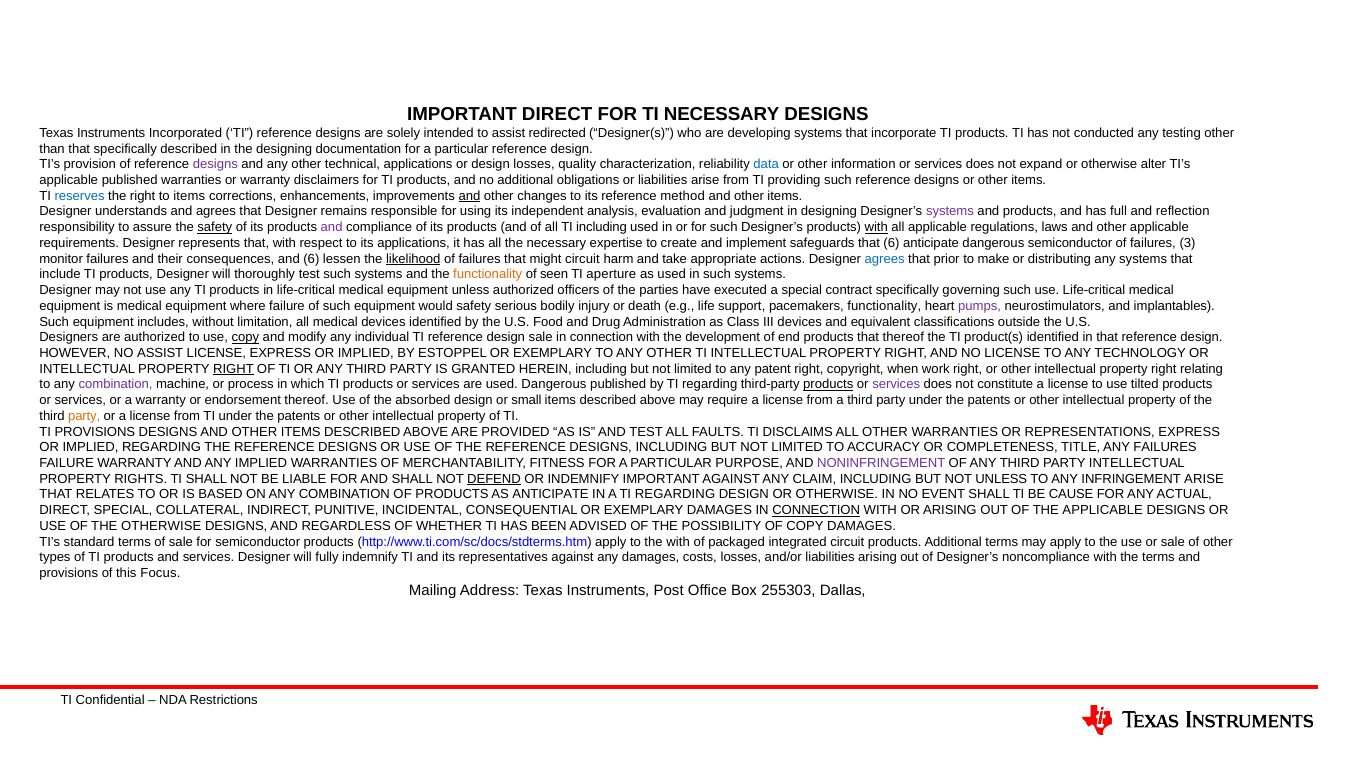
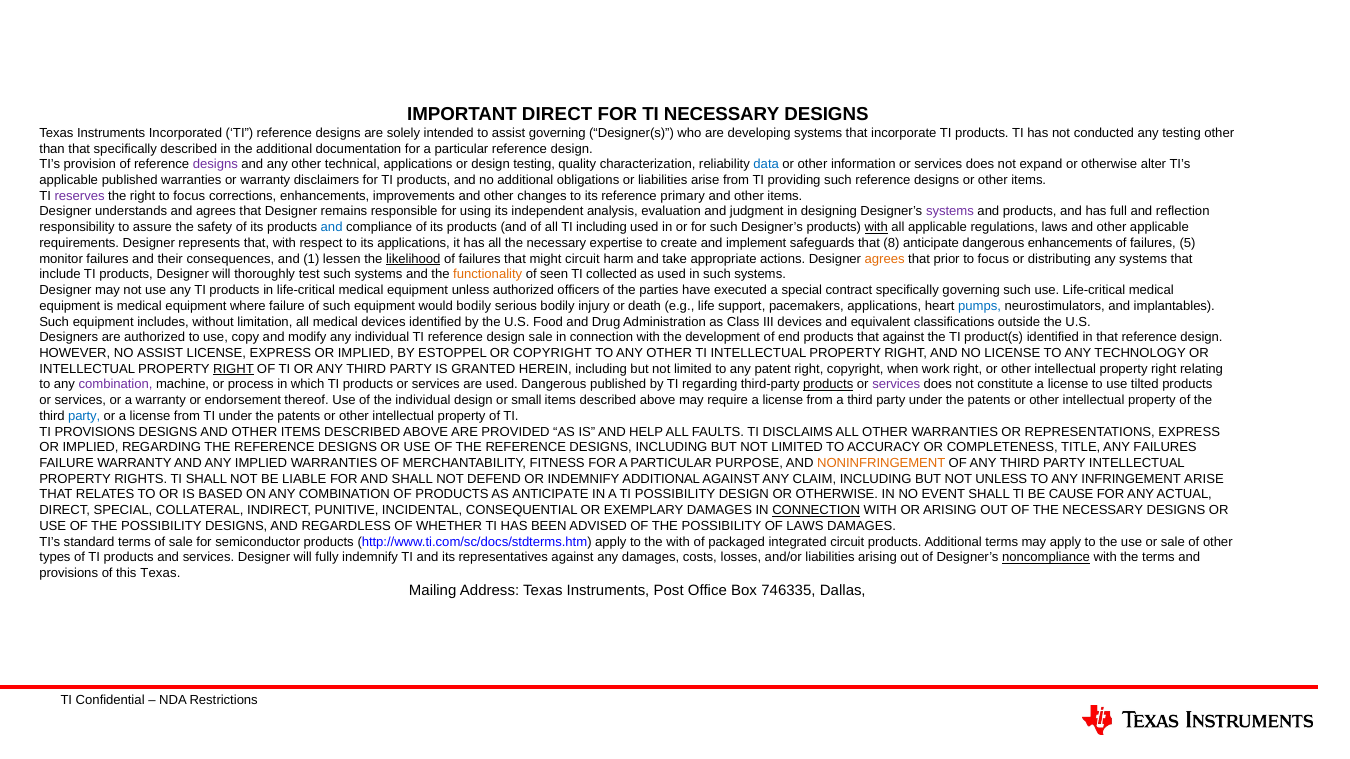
assist redirected: redirected -> governing
the designing: designing -> additional
design losses: losses -> testing
reserves colour: blue -> purple
right to items: items -> focus
and at (469, 196) underline: present -> none
method: method -> primary
safety at (215, 227) underline: present -> none
and at (332, 227) colour: purple -> blue
that 6: 6 -> 8
dangerous semiconductor: semiconductor -> enhancements
3: 3 -> 5
and 6: 6 -> 1
agrees at (885, 259) colour: blue -> orange
prior to make: make -> focus
aperture: aperture -> collected
would safety: safety -> bodily
pacemakers functionality: functionality -> applications
pumps colour: purple -> blue
copy at (245, 338) underline: present -> none
that thereof: thereof -> against
ESTOPPEL OR EXEMPLARY: EXEMPLARY -> COPYRIGHT
the absorbed: absorbed -> individual
party at (84, 416) colour: orange -> blue
AND TEST: TEST -> HELP
NONINFRINGEMENT colour: purple -> orange
DEFEND underline: present -> none
INDEMNIFY IMPORTANT: IMPORTANT -> ADDITIONAL
A TI REGARDING: REGARDING -> POSSIBILITY
OF THE APPLICABLE: APPLICABLE -> NECESSARY
USE OF THE OTHERWISE: OTHERWISE -> POSSIBILITY
OF COPY: COPY -> LAWS
noncompliance underline: none -> present
this Focus: Focus -> Texas
255303: 255303 -> 746335
